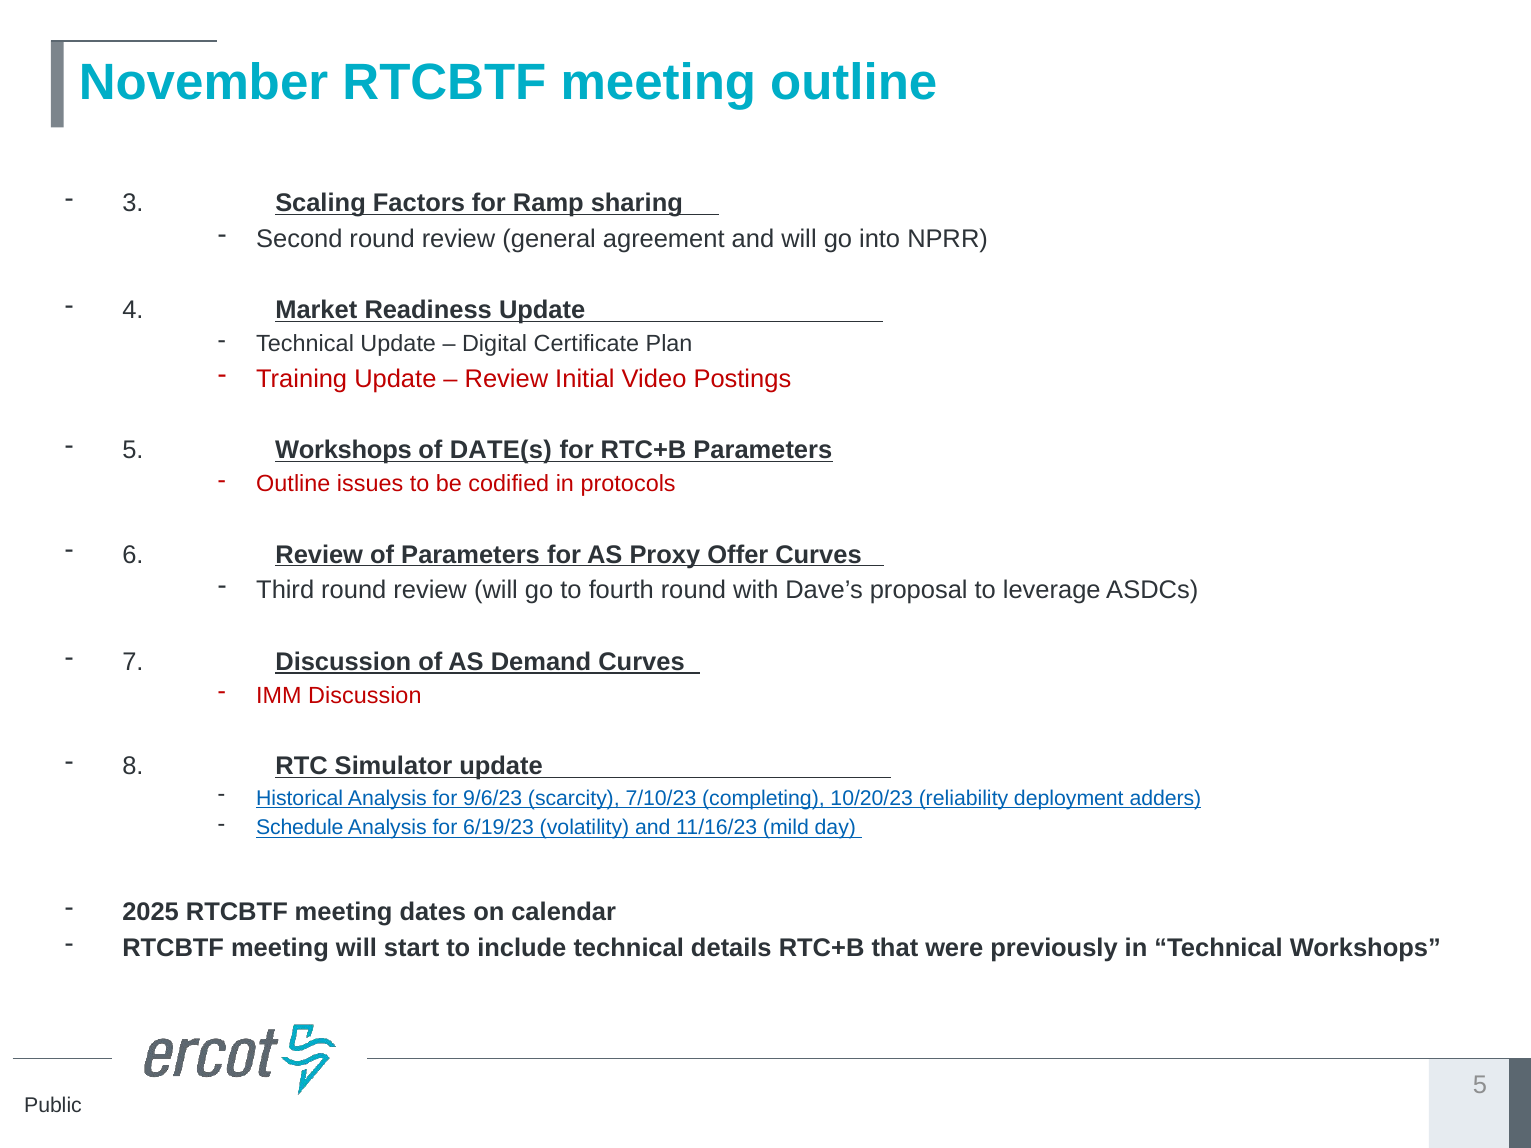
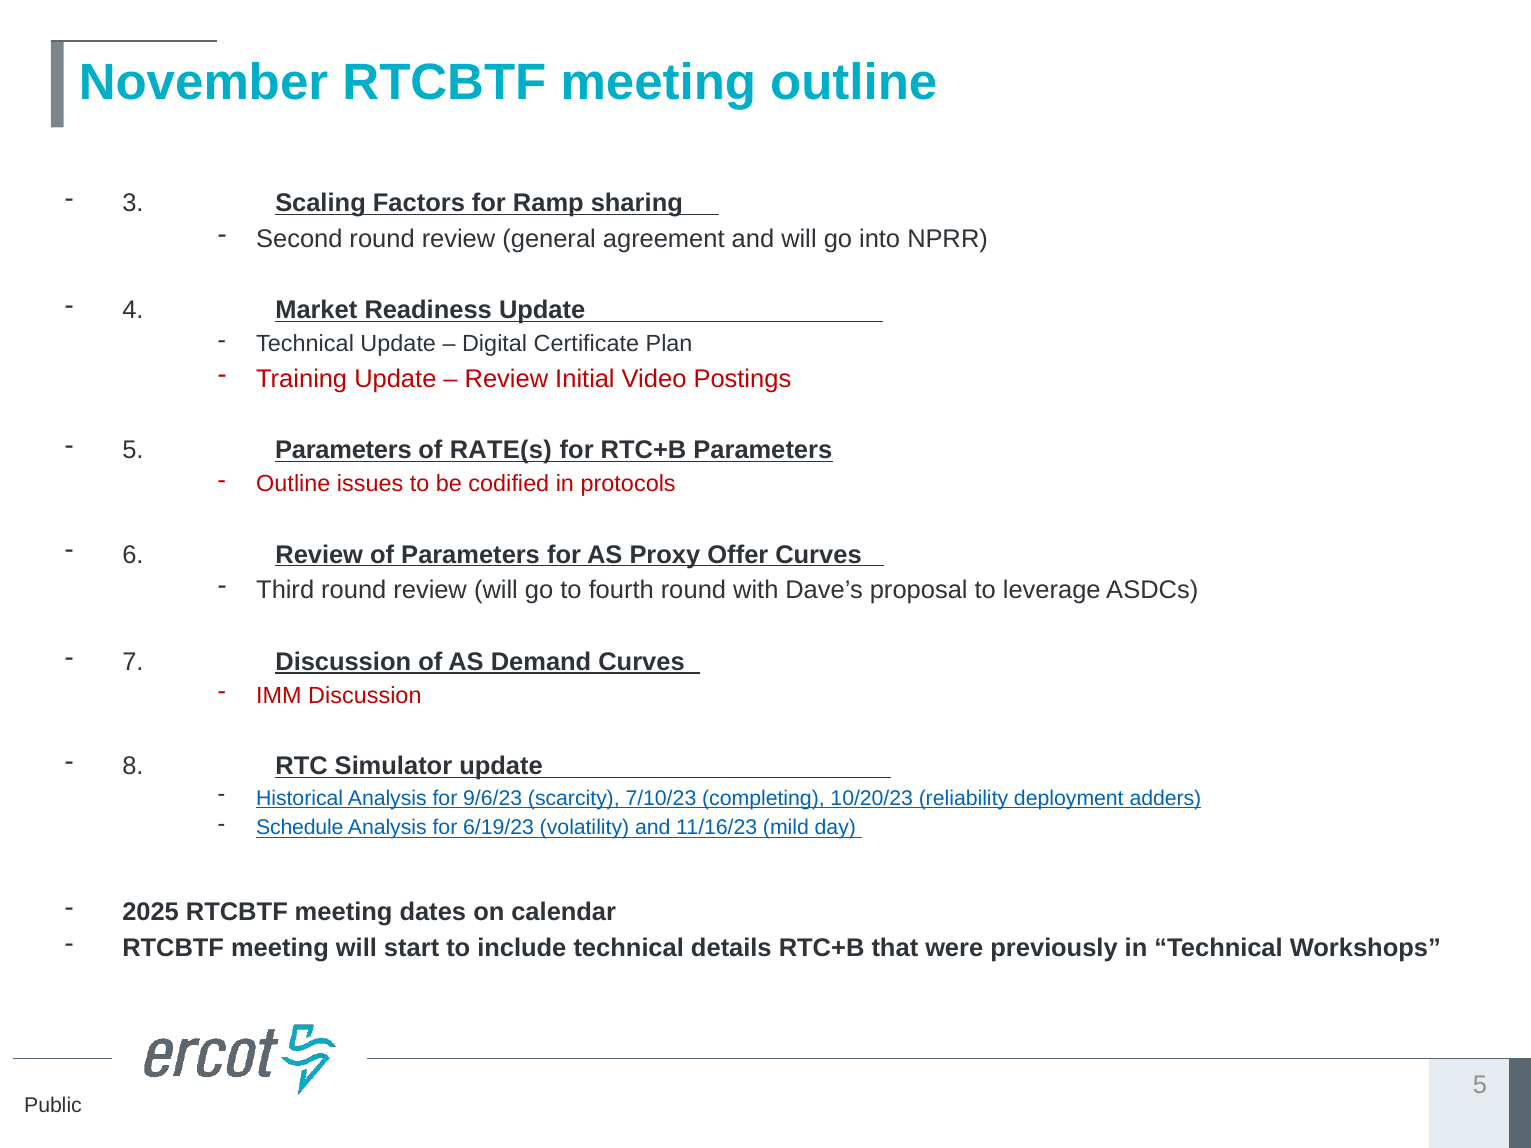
5 Workshops: Workshops -> Parameters
DATE(s: DATE(s -> RATE(s
